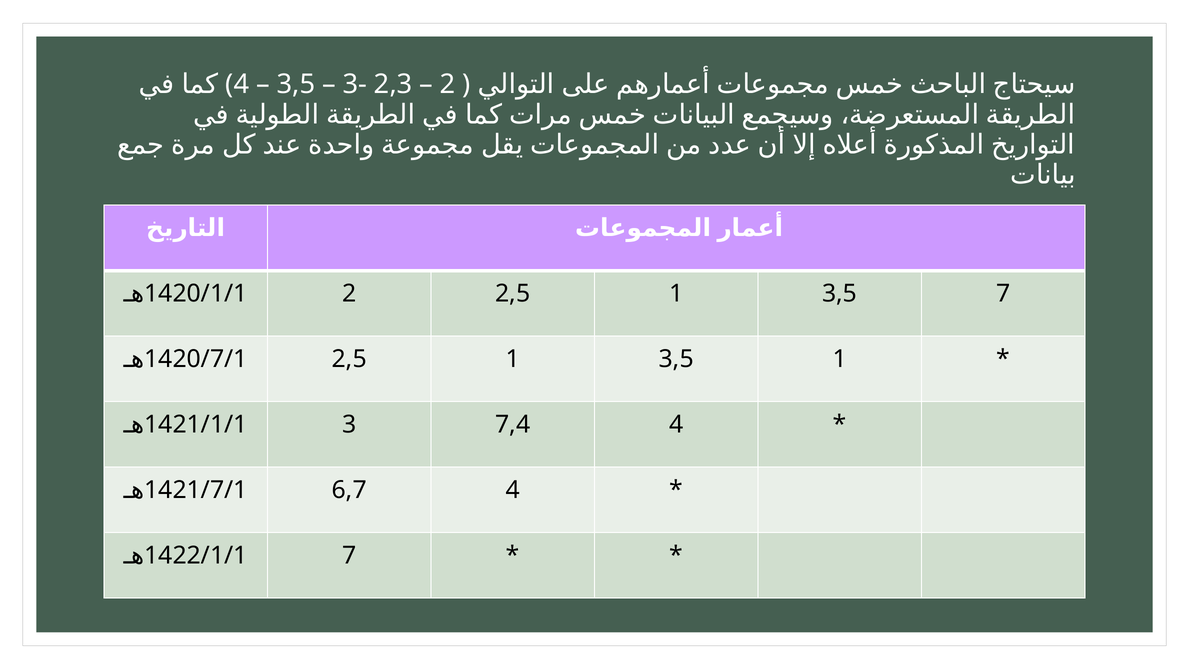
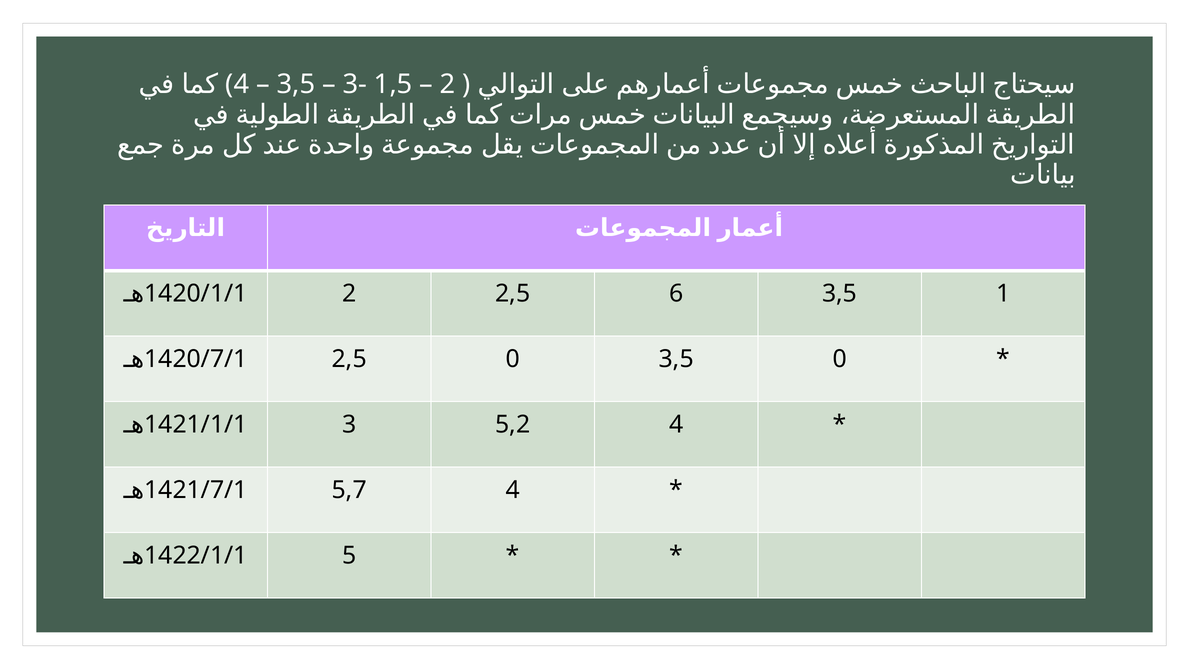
2,3: 2,3 -> 1,5
2 2,5 1: 1 -> 6
3,5 7: 7 -> 1
1 at (513, 359): 1 -> 0
3,5 1: 1 -> 0
7,4: 7,4 -> 5,2
6,7: 6,7 -> 5,7
7 at (349, 555): 7 -> 5
